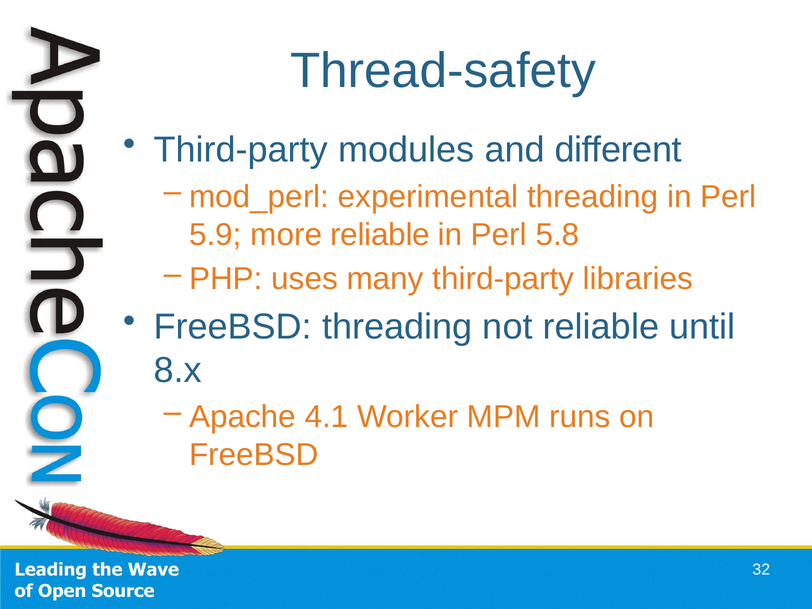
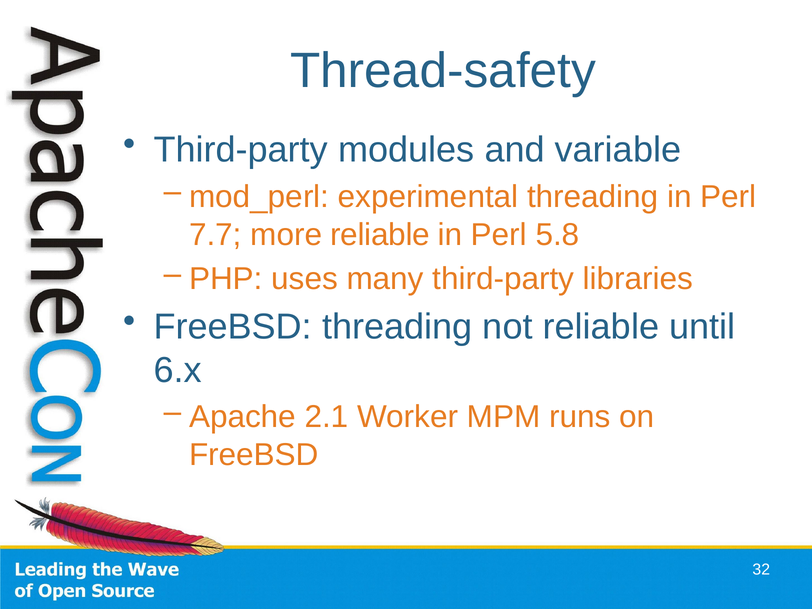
different: different -> variable
5.9: 5.9 -> 7.7
8.x: 8.x -> 6.x
4.1: 4.1 -> 2.1
